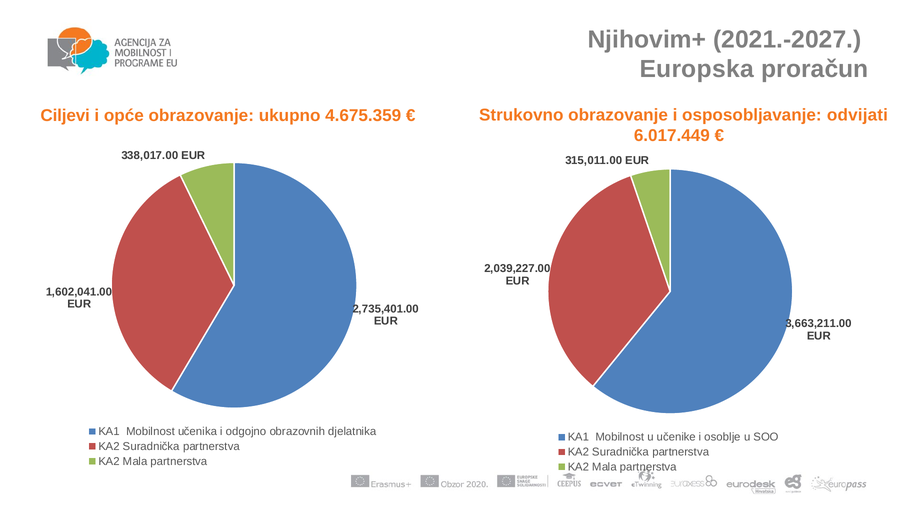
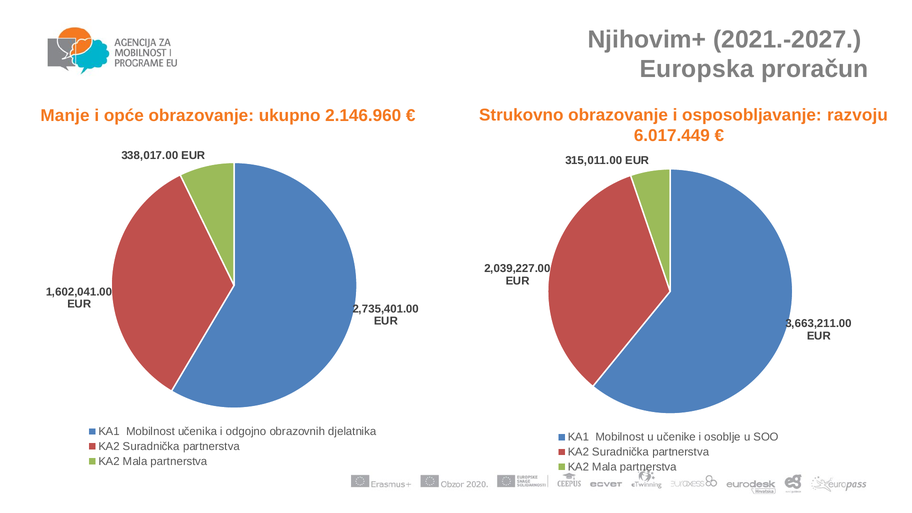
odvijati: odvijati -> razvoju
Ciljevi: Ciljevi -> Manje
4.675.359: 4.675.359 -> 2.146.960
